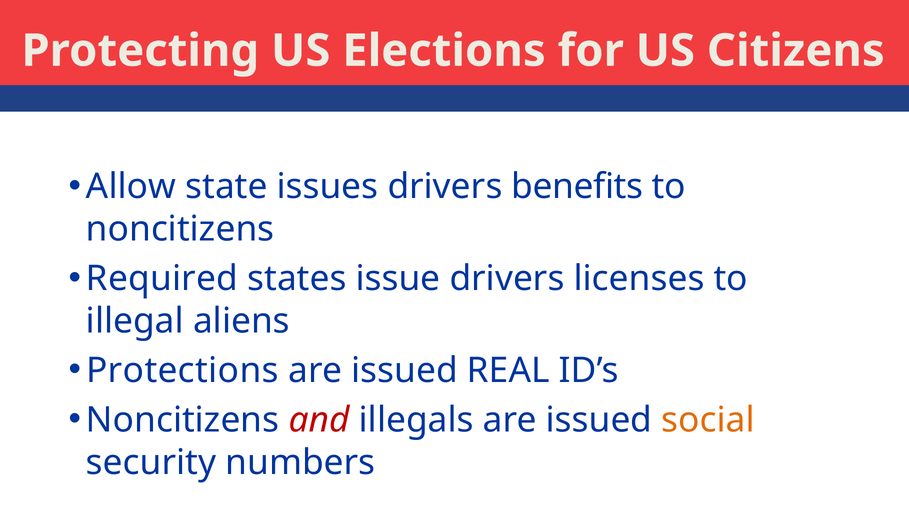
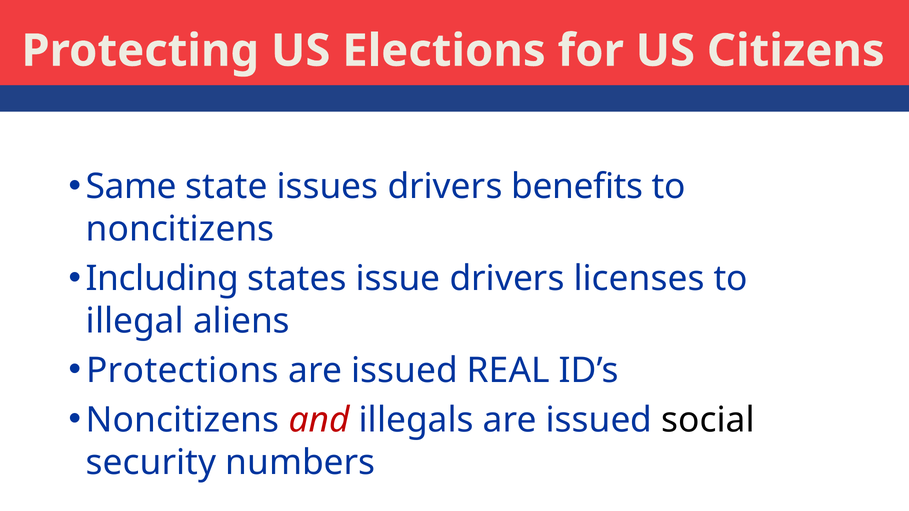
Allow: Allow -> Same
Required: Required -> Including
social colour: orange -> black
